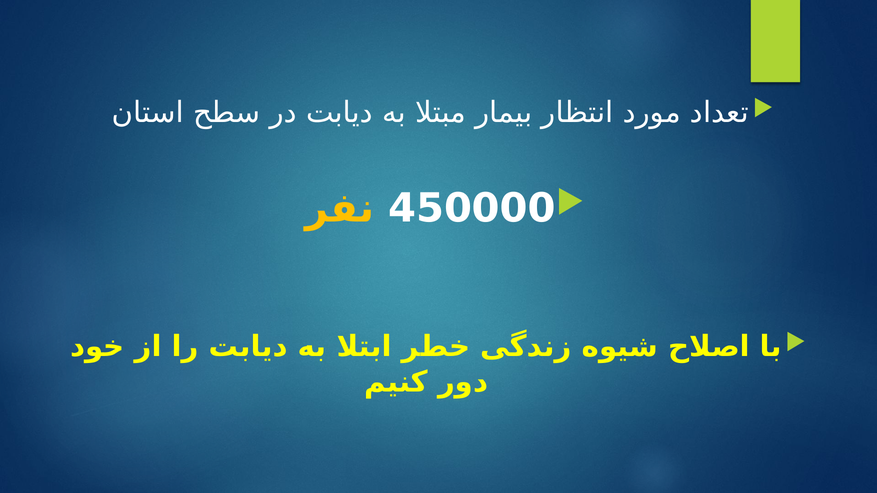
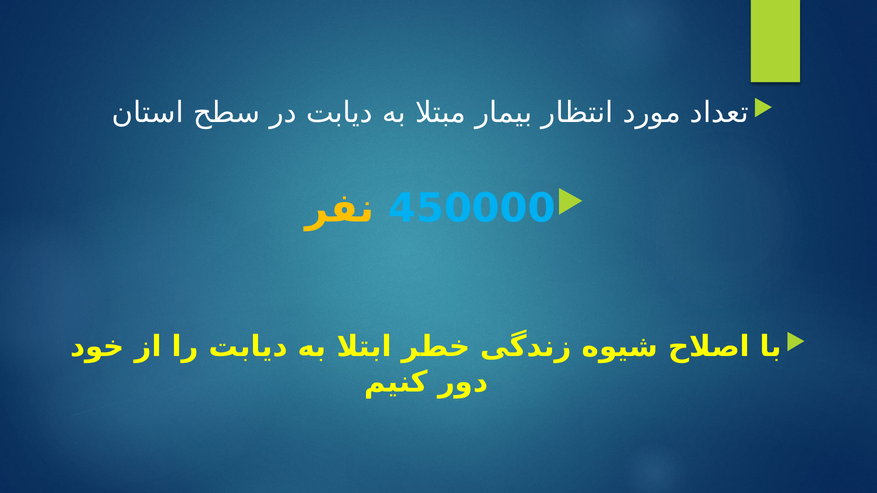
450000 colour: white -> light blue
